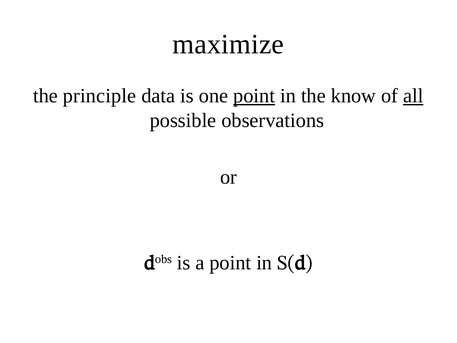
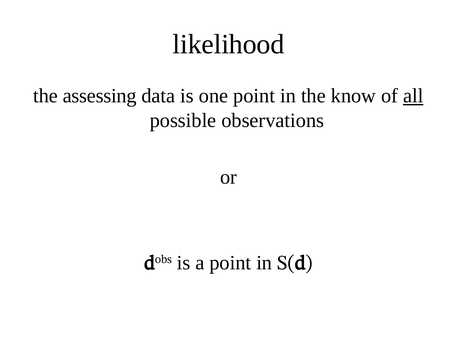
maximize: maximize -> likelihood
principle: principle -> assessing
point at (254, 96) underline: present -> none
